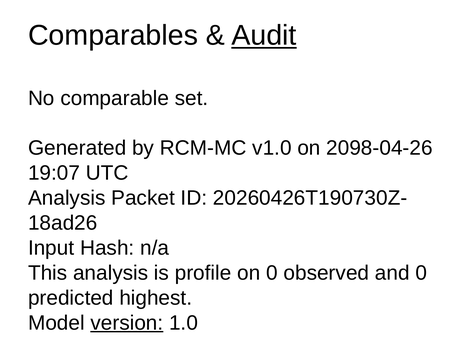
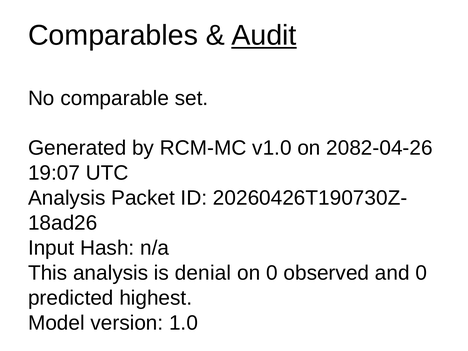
2098-04-26: 2098-04-26 -> 2082-04-26
profile: profile -> denial
version underline: present -> none
